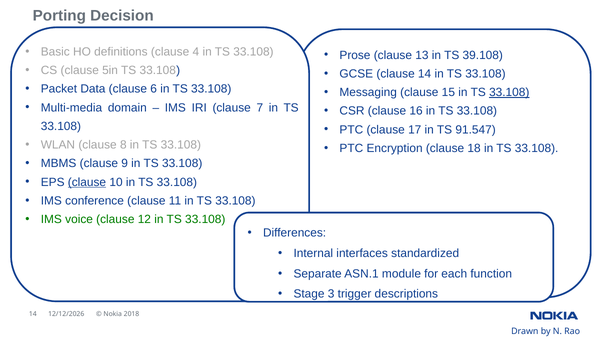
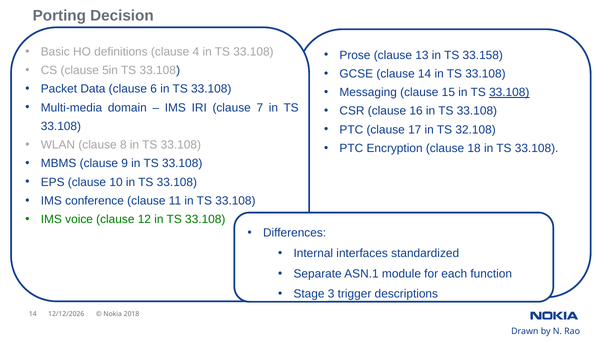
39.108: 39.108 -> 33.158
91.547: 91.547 -> 32.108
clause at (87, 182) underline: present -> none
